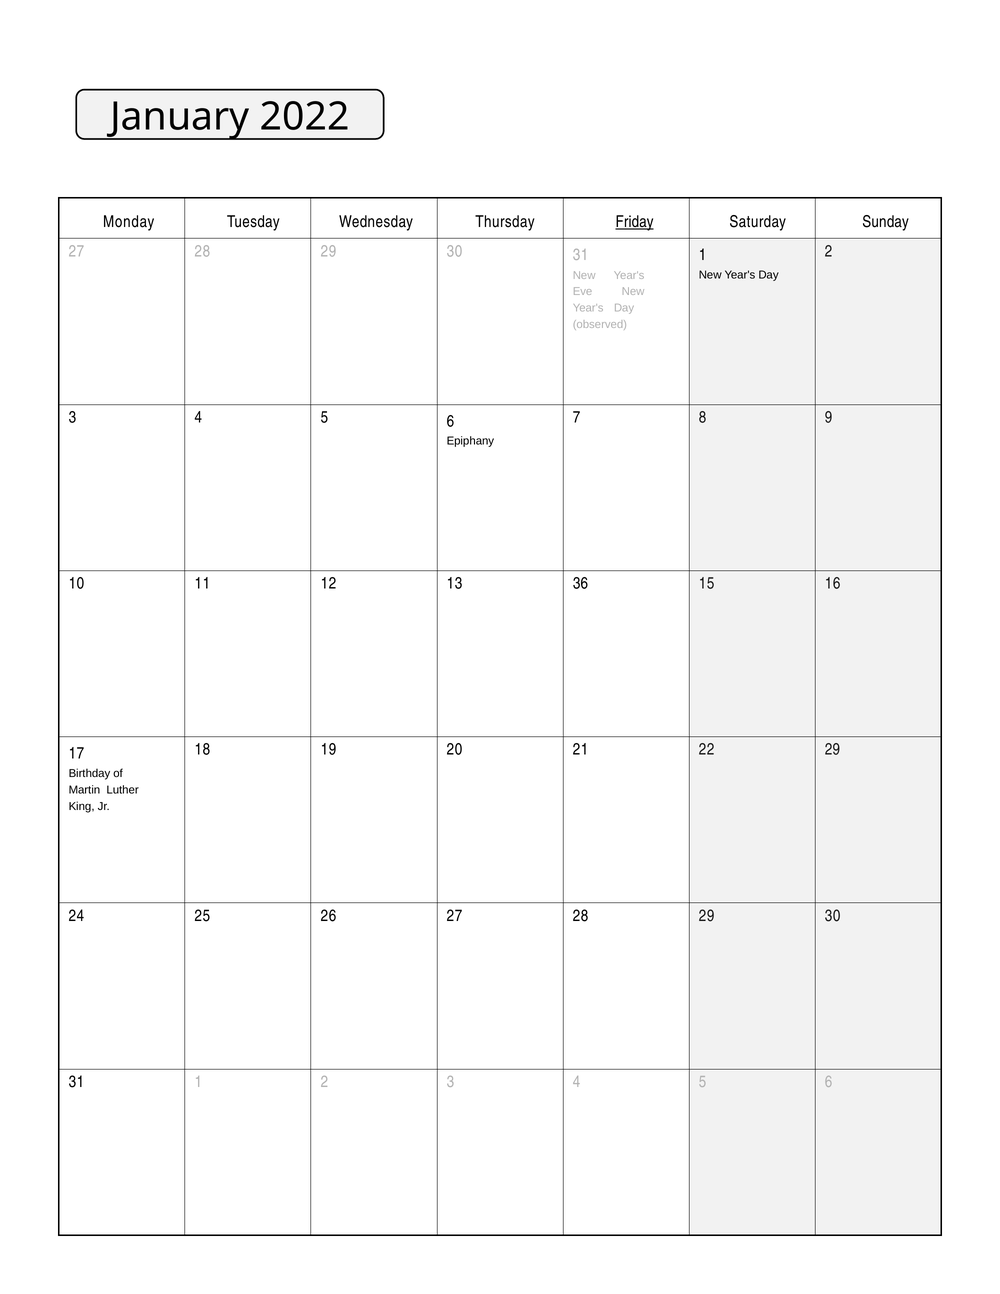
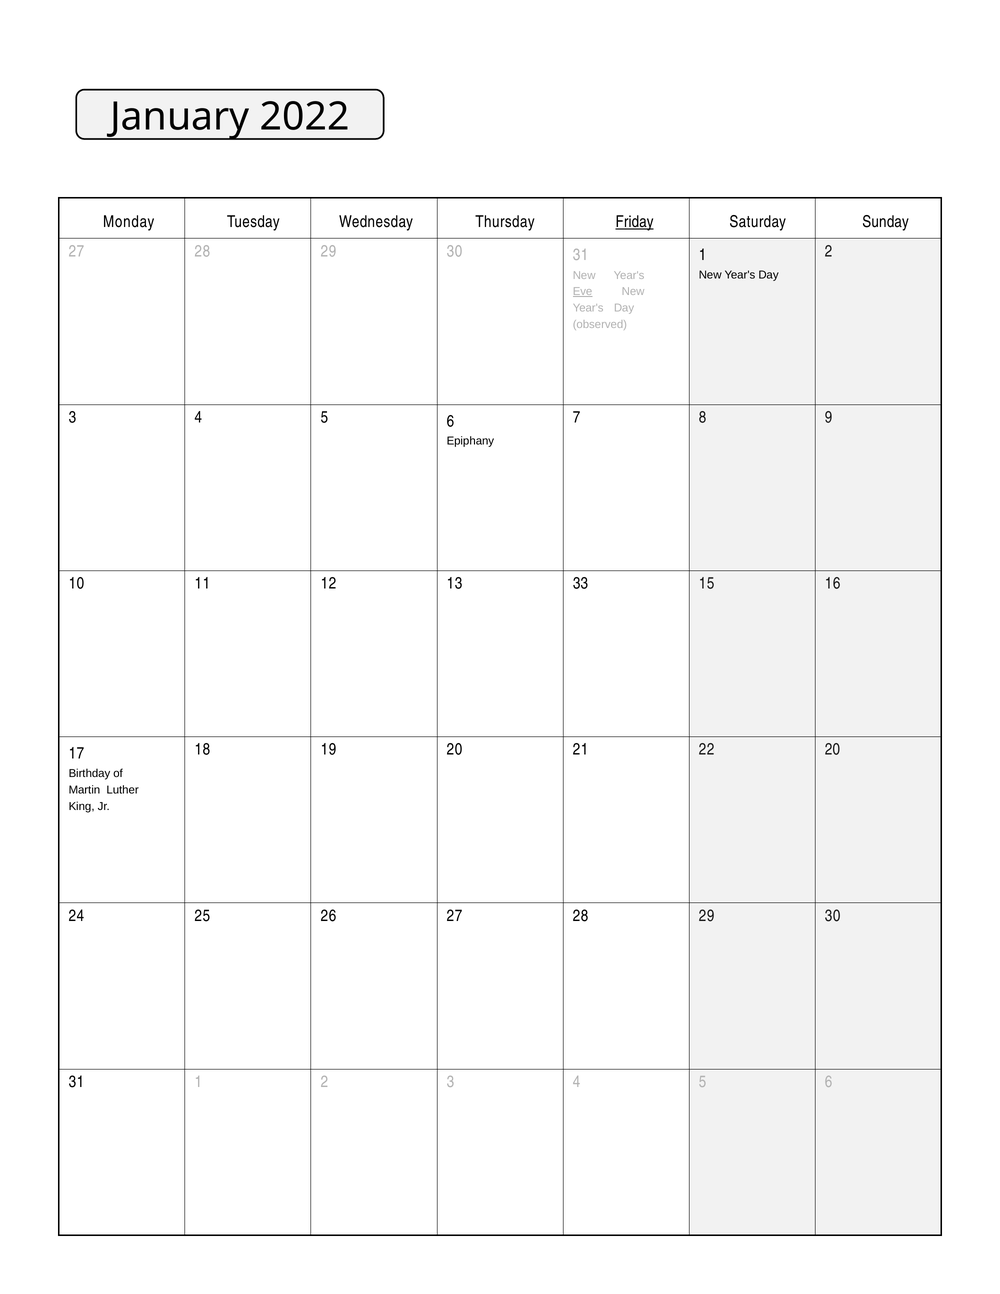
Eve underline: none -> present
36: 36 -> 33
22 29: 29 -> 20
